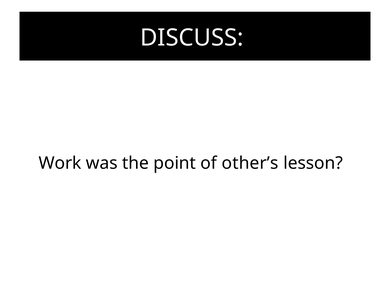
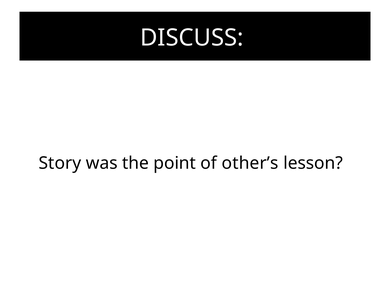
Work: Work -> Story
